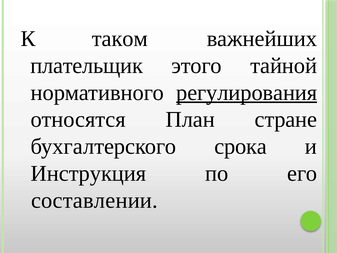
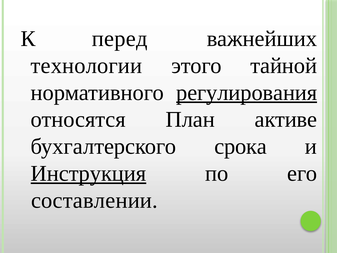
таком: таком -> перед
плательщик: плательщик -> технологии
стране: стране -> активе
Инструкция underline: none -> present
